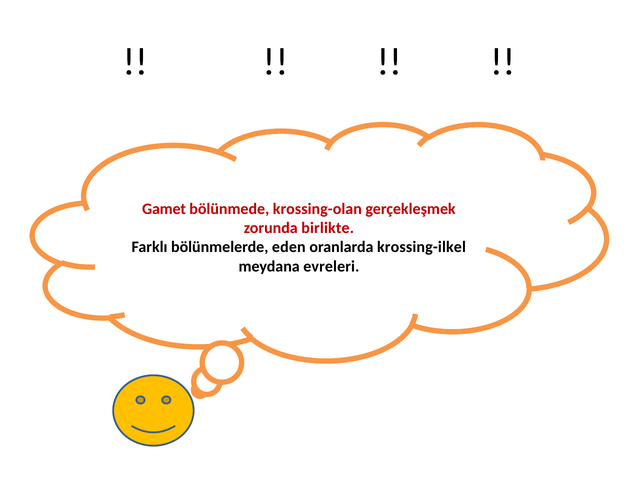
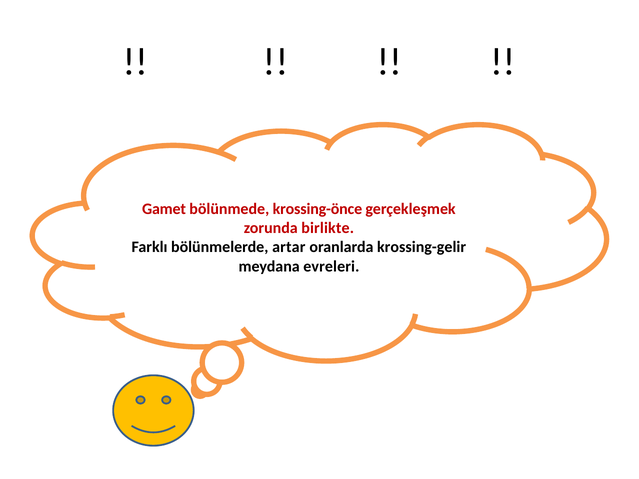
krossing-olan: krossing-olan -> krossing-önce
eden: eden -> artar
krossing-ilkel: krossing-ilkel -> krossing-gelir
